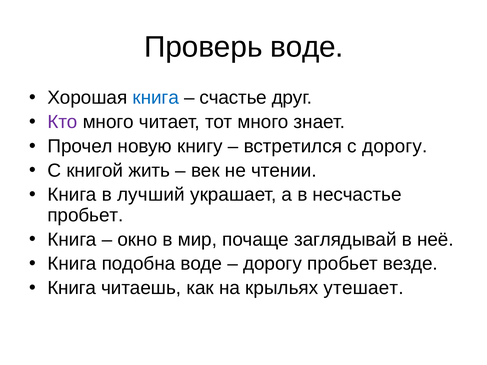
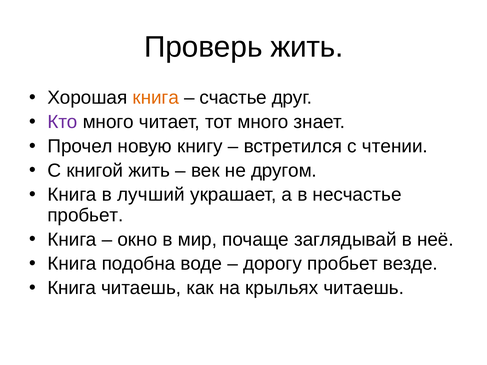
Проверь воде: воде -> жить
книга at (156, 98) colour: blue -> orange
с дорогу: дорогу -> чтении
чтении: чтении -> другом
крыльях утешает: утешает -> читаешь
